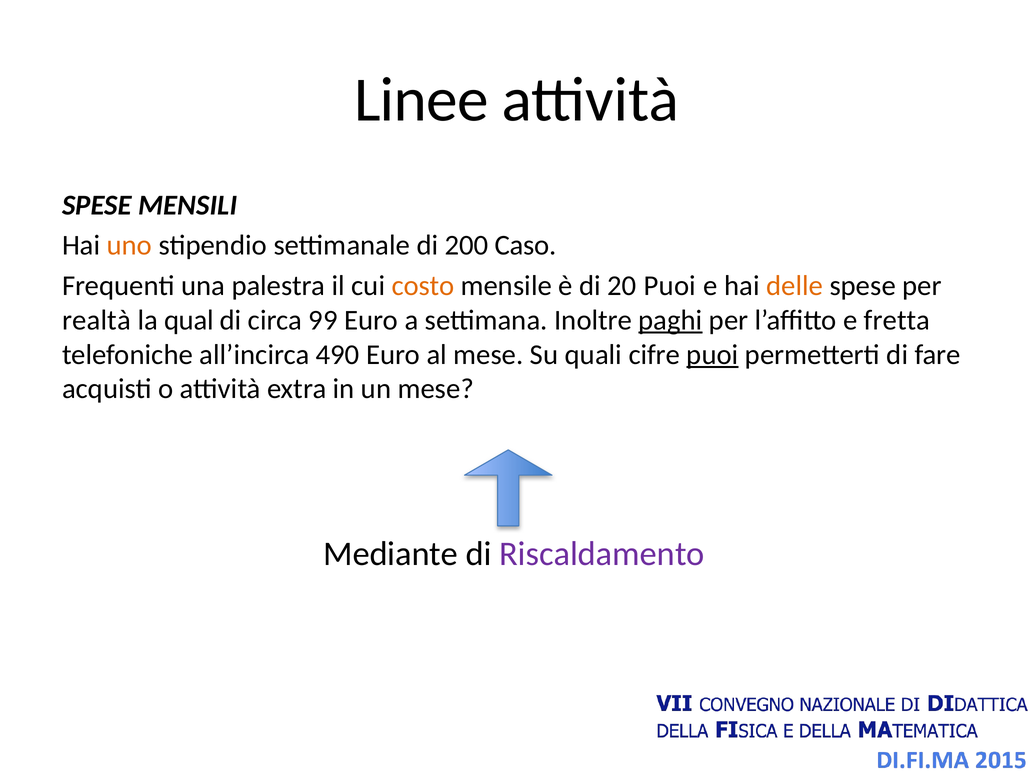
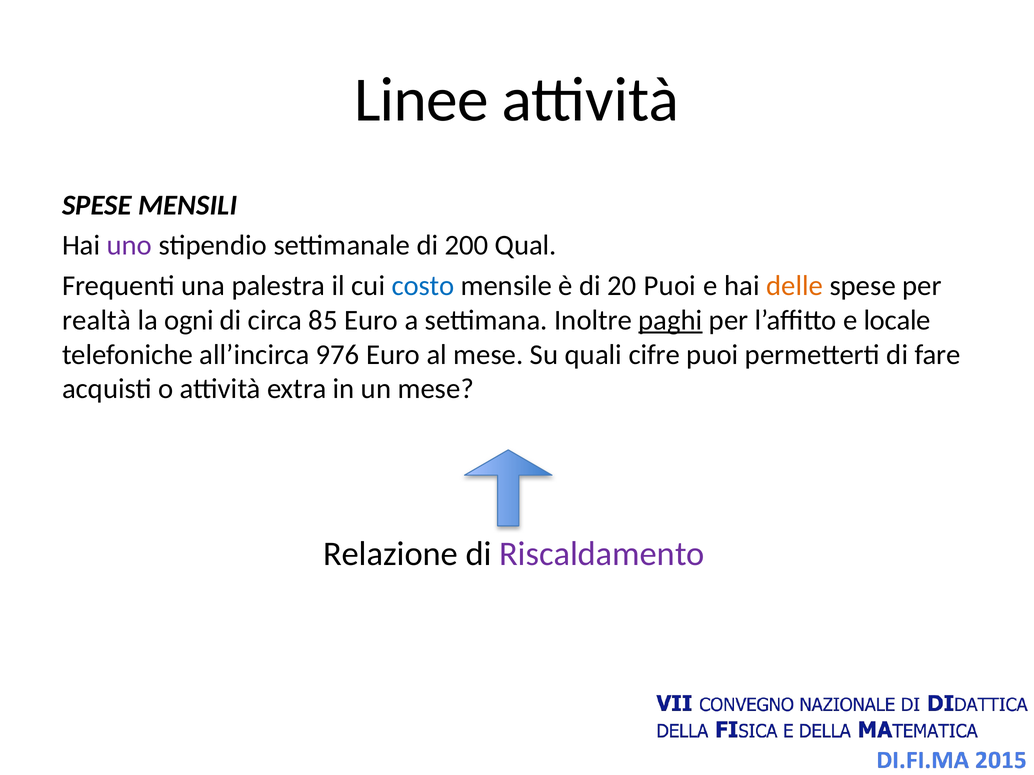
uno colour: orange -> purple
Caso: Caso -> Qual
costo colour: orange -> blue
qual: qual -> ogni
99: 99 -> 85
fretta: fretta -> locale
490: 490 -> 976
puoi at (712, 355) underline: present -> none
Mediante: Mediante -> Relazione
